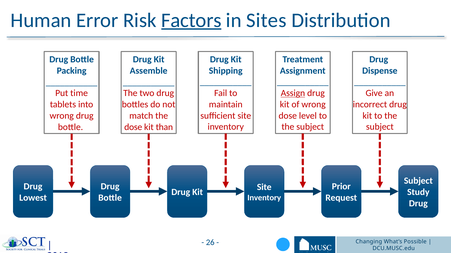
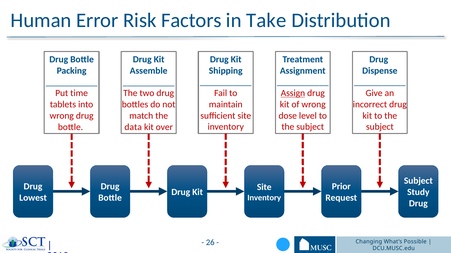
Factors underline: present -> none
Sites: Sites -> Take
dose at (133, 127): dose -> data
than: than -> over
